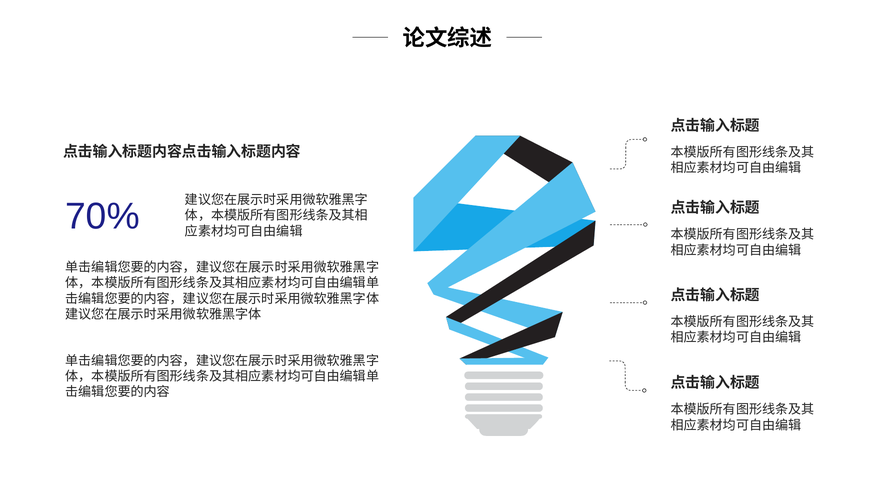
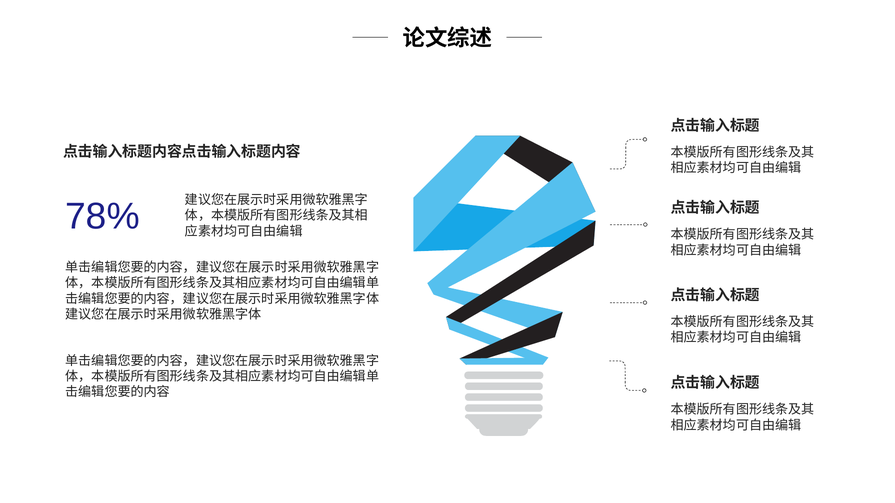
70%: 70% -> 78%
